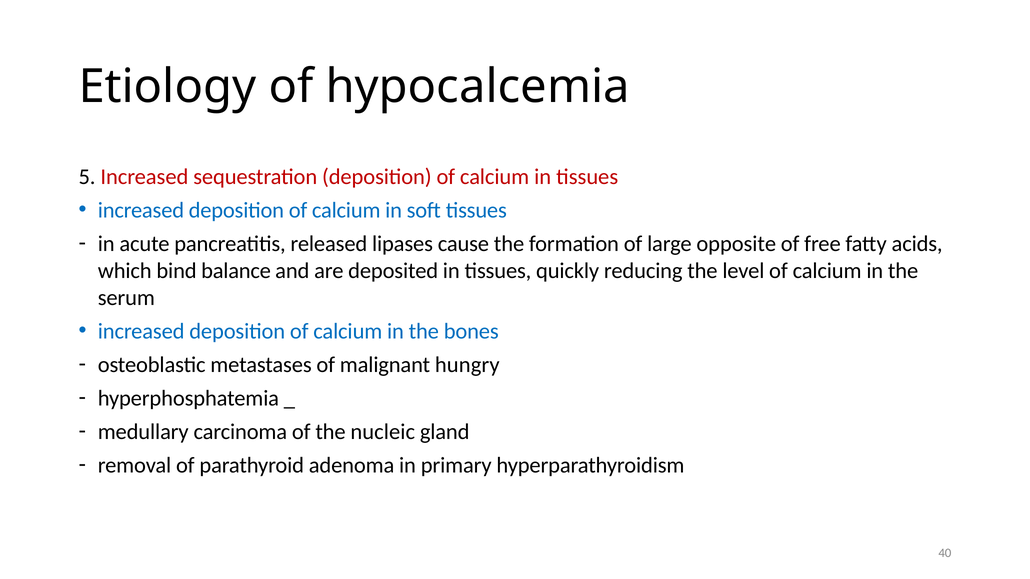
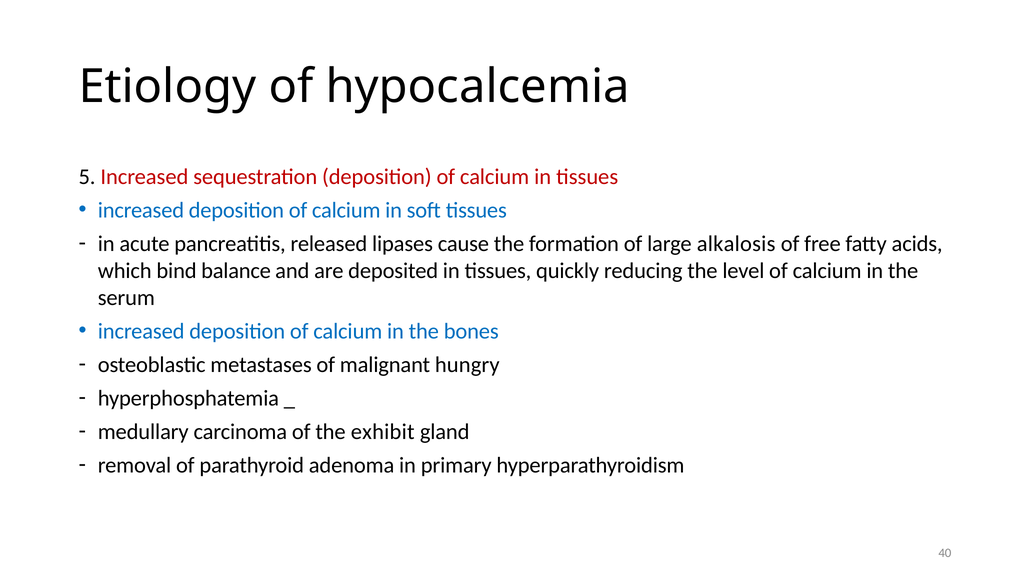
opposite: opposite -> alkalosis
nucleic: nucleic -> exhibit
